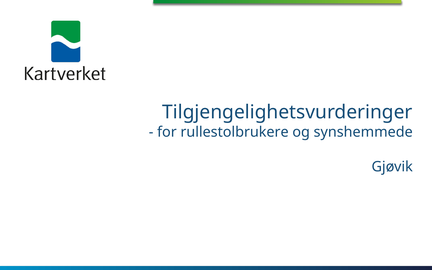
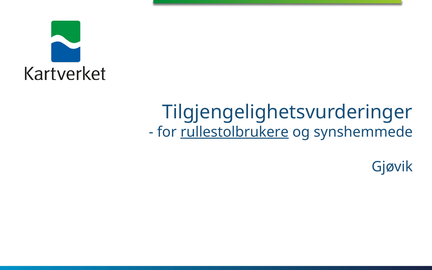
rullestolbrukere underline: none -> present
